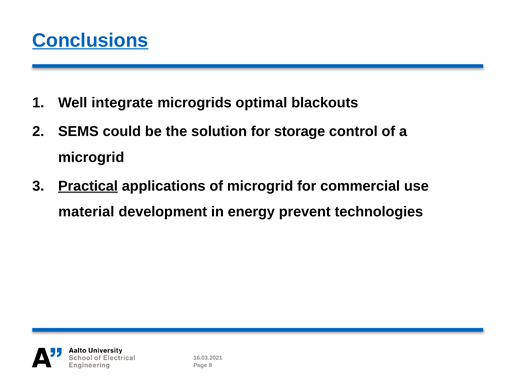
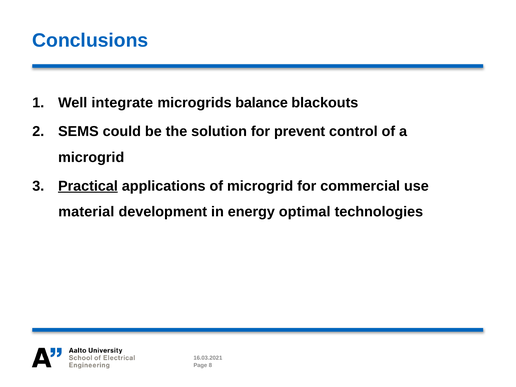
Conclusions underline: present -> none
optimal: optimal -> balance
storage: storage -> prevent
prevent: prevent -> optimal
